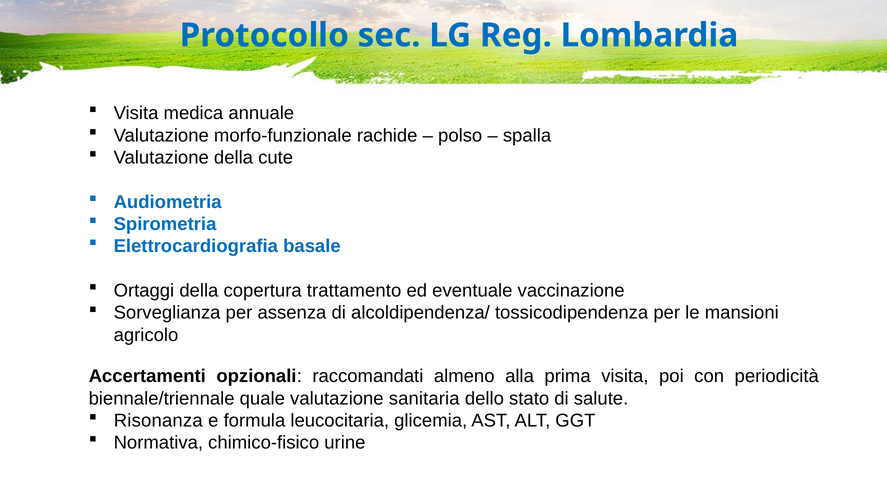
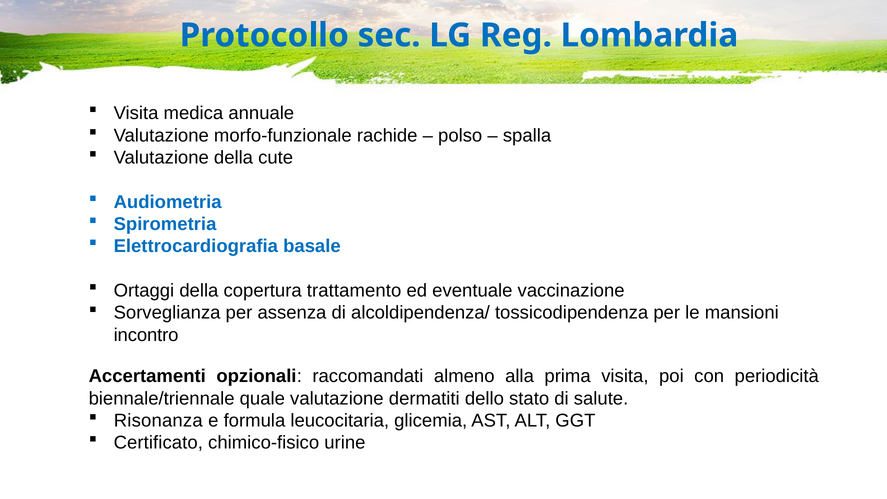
agricolo: agricolo -> incontro
sanitaria: sanitaria -> dermatiti
Normativa: Normativa -> Certificato
